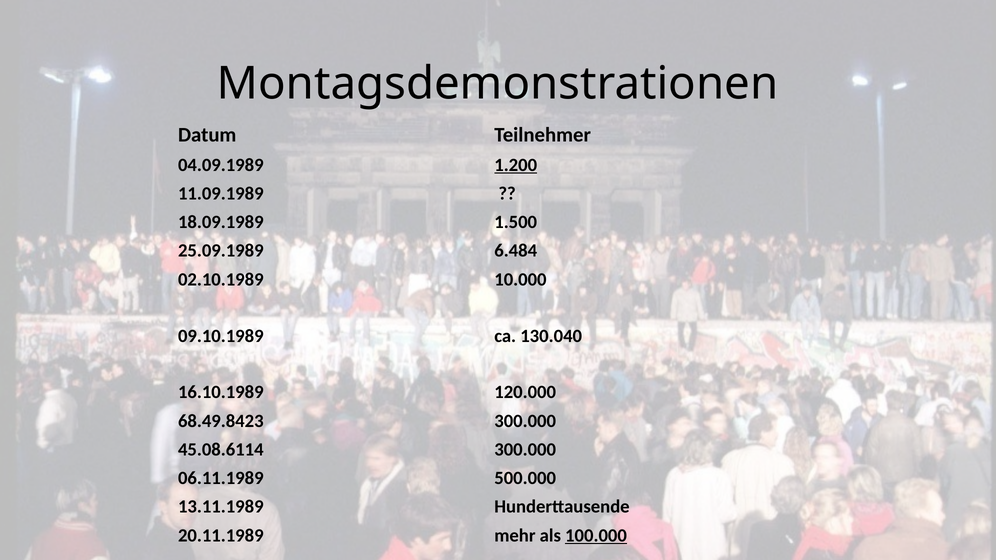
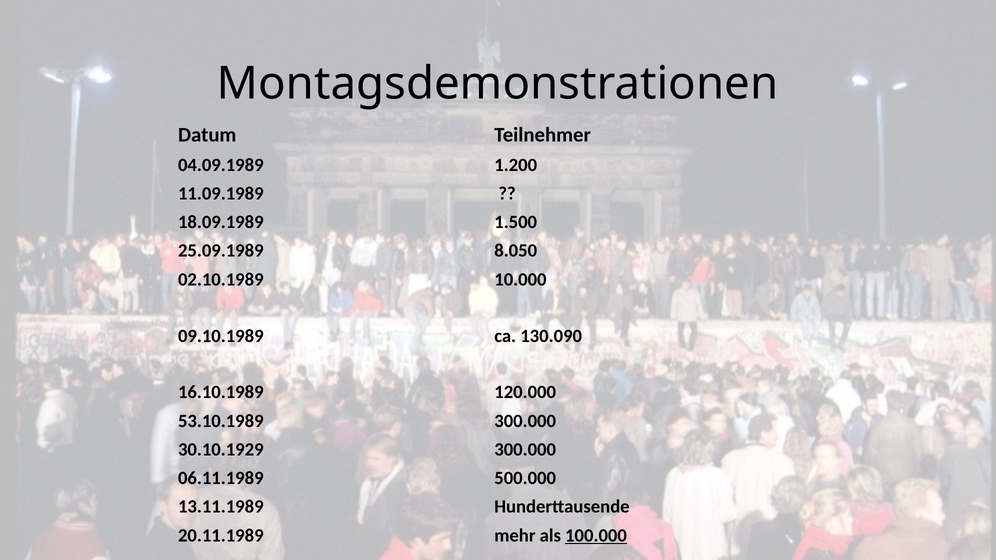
1.200 underline: present -> none
6.484: 6.484 -> 8.050
130.040: 130.040 -> 130.090
68.49.8423: 68.49.8423 -> 53.10.1989
45.08.6114: 45.08.6114 -> 30.10.1929
